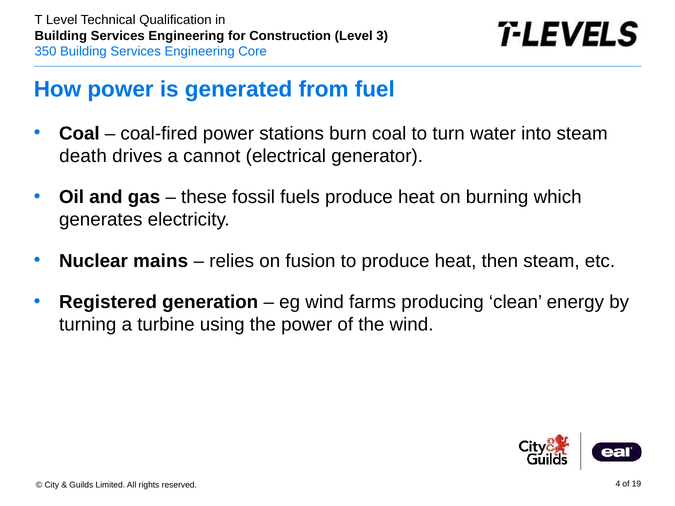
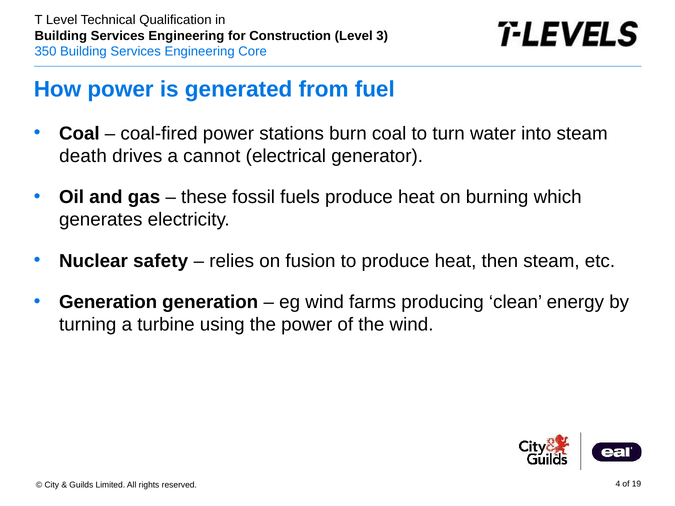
mains: mains -> safety
Registered at (108, 302): Registered -> Generation
